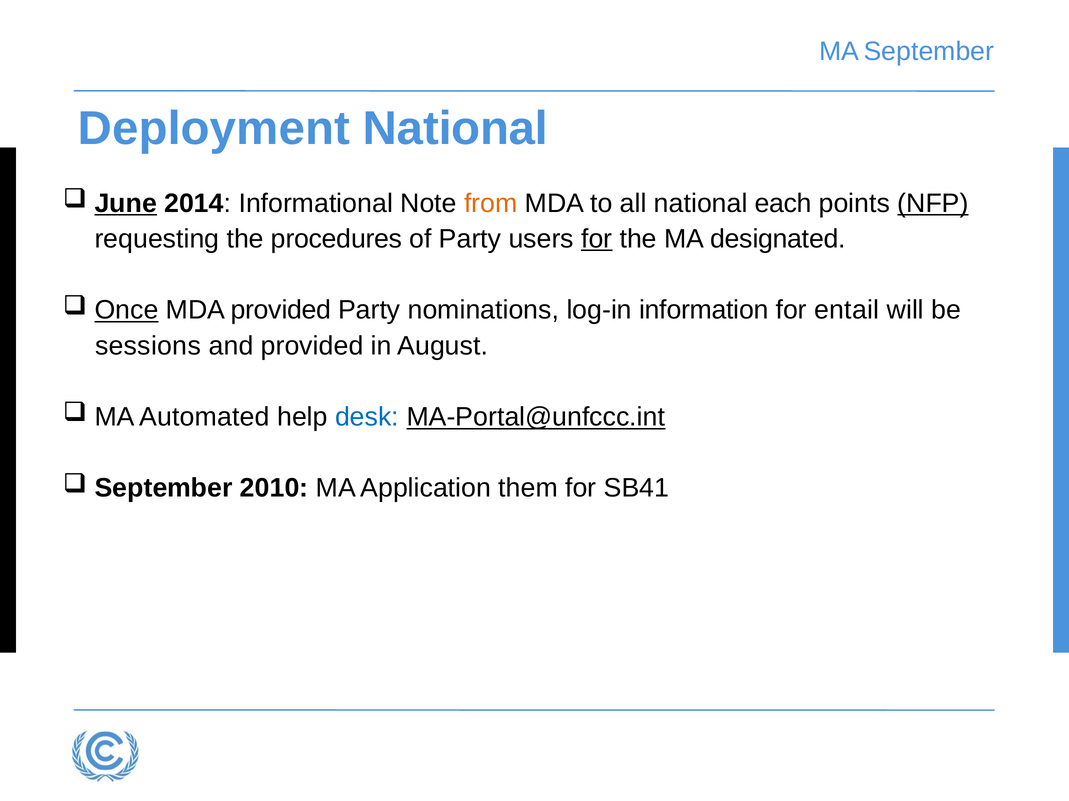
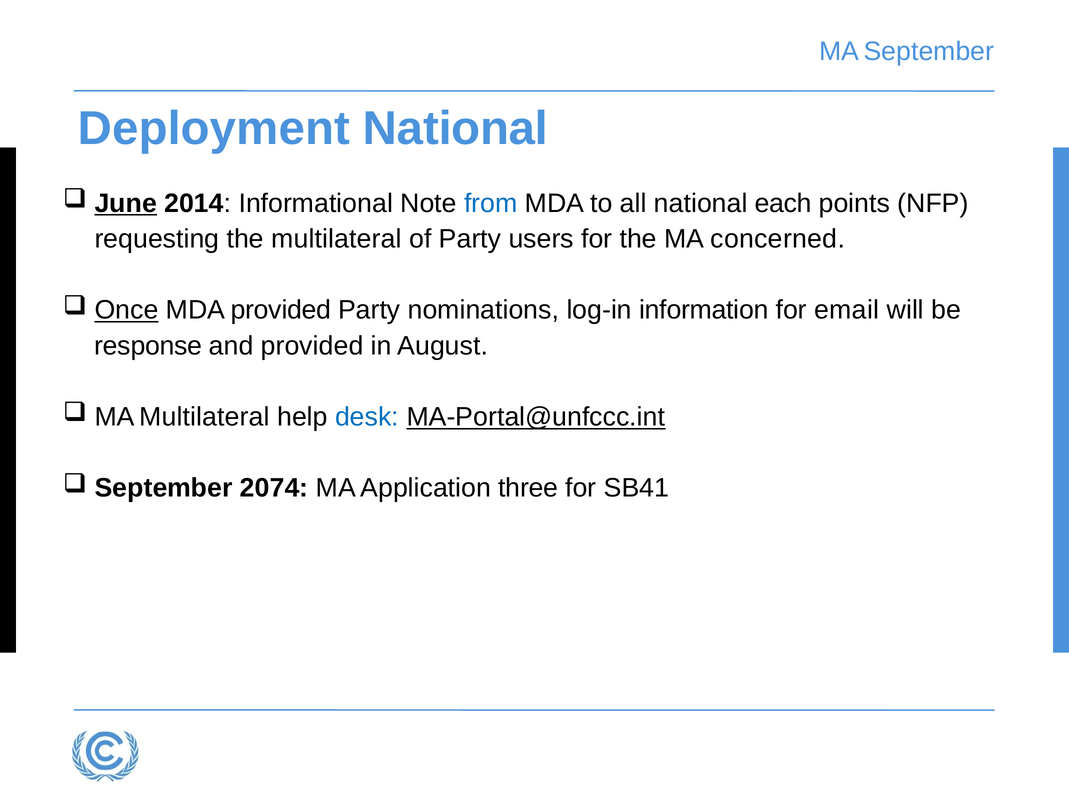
from colour: orange -> blue
NFP underline: present -> none
the procedures: procedures -> multilateral
for at (597, 239) underline: present -> none
designated: designated -> concerned
entail: entail -> email
sessions: sessions -> response
MA Automated: Automated -> Multilateral
2010: 2010 -> 2074
them: them -> three
